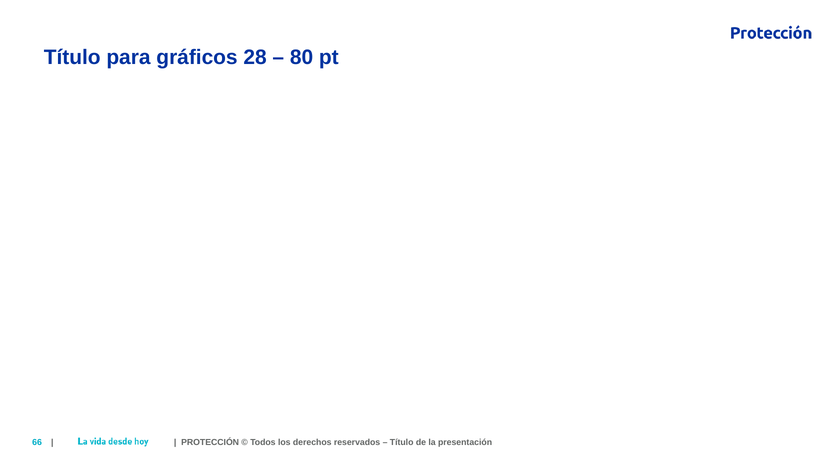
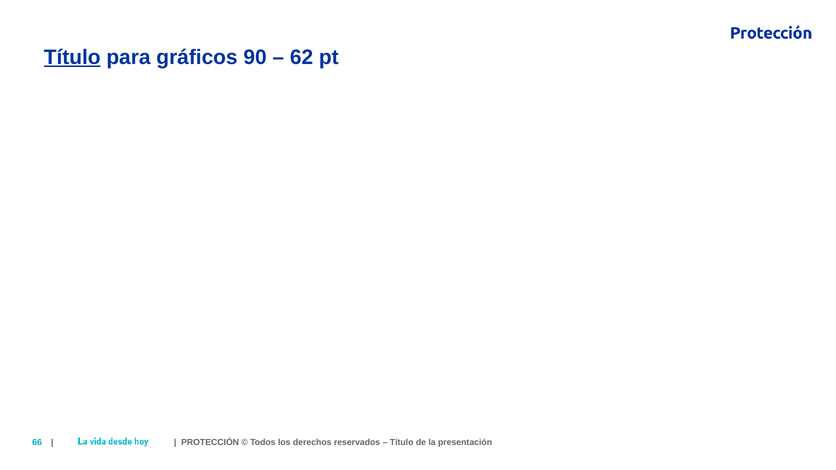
Título at (72, 57) underline: none -> present
28: 28 -> 90
80: 80 -> 62
